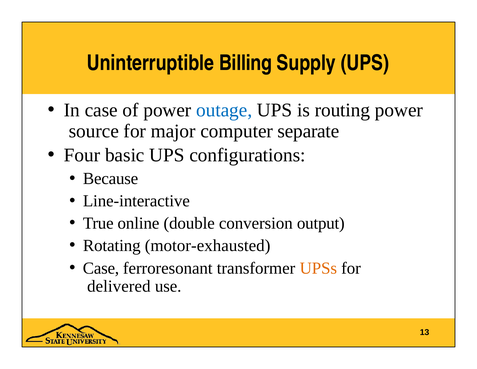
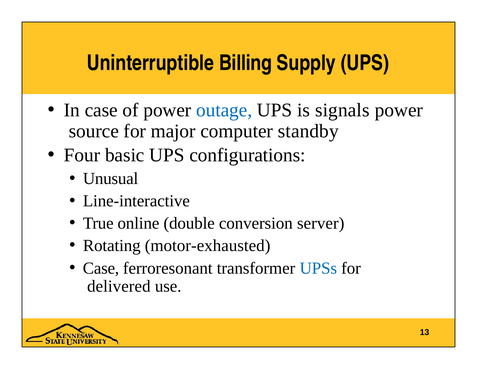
routing: routing -> signals
separate: separate -> standby
Because: Because -> Unusual
output: output -> server
UPSs colour: orange -> blue
